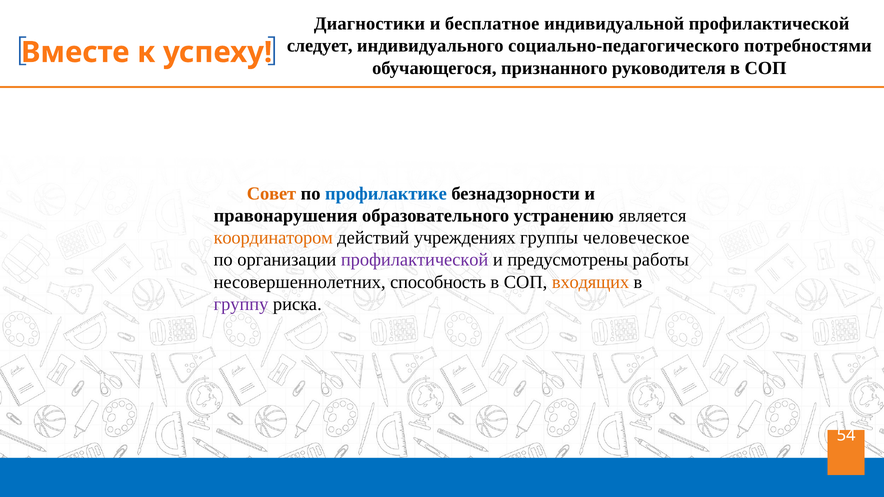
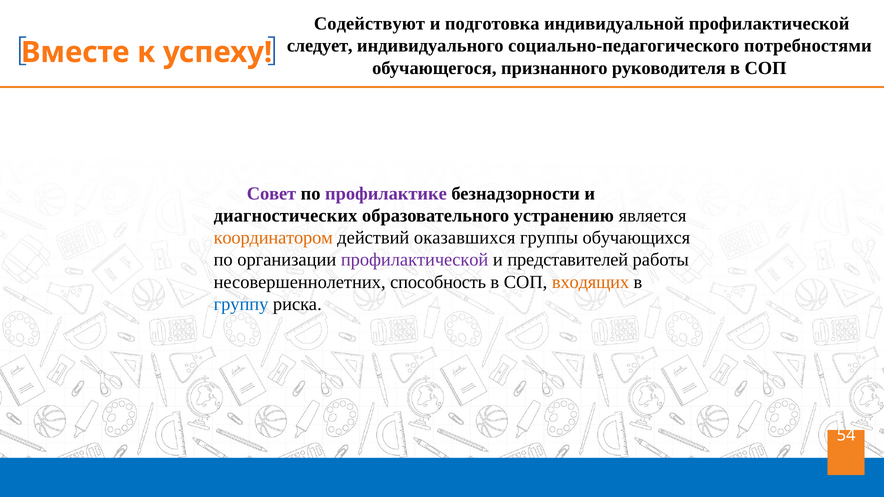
Диагностики: Диагностики -> Содействуют
бесплатное: бесплатное -> подготовка
Совет colour: orange -> purple
профилактике colour: blue -> purple
правонарушения: правонарушения -> диагностических
учреждениях: учреждениях -> оказавшихся
человеческое: человеческое -> обучающихся
предусмотрены: предусмотрены -> представителей
группу colour: purple -> blue
